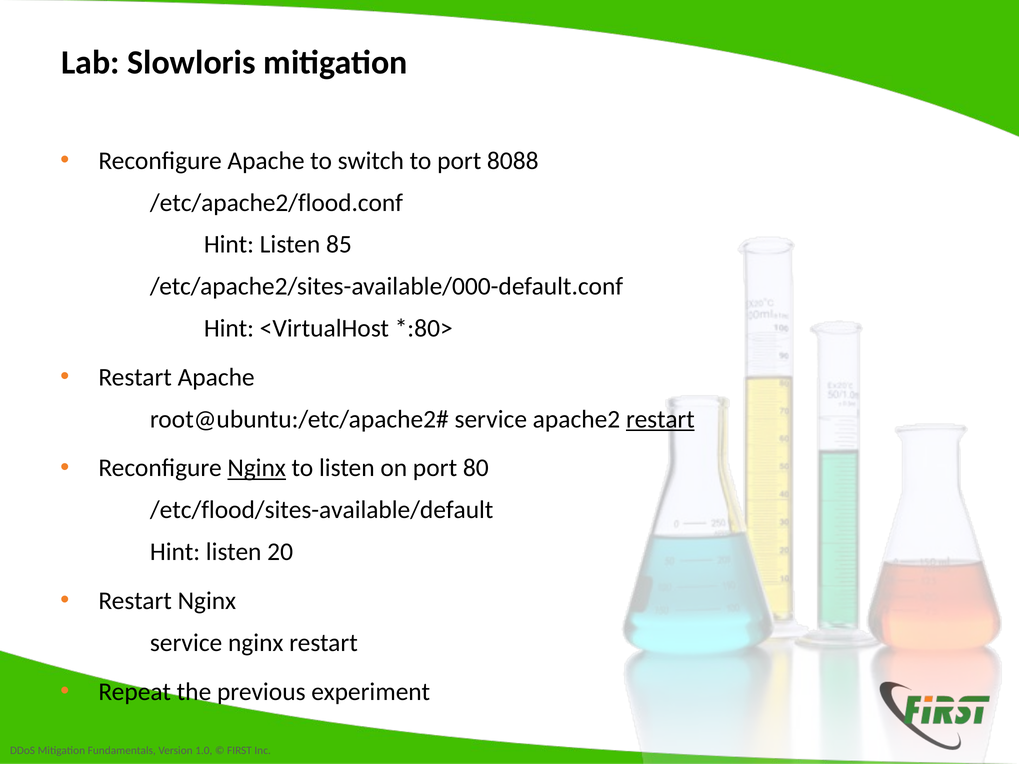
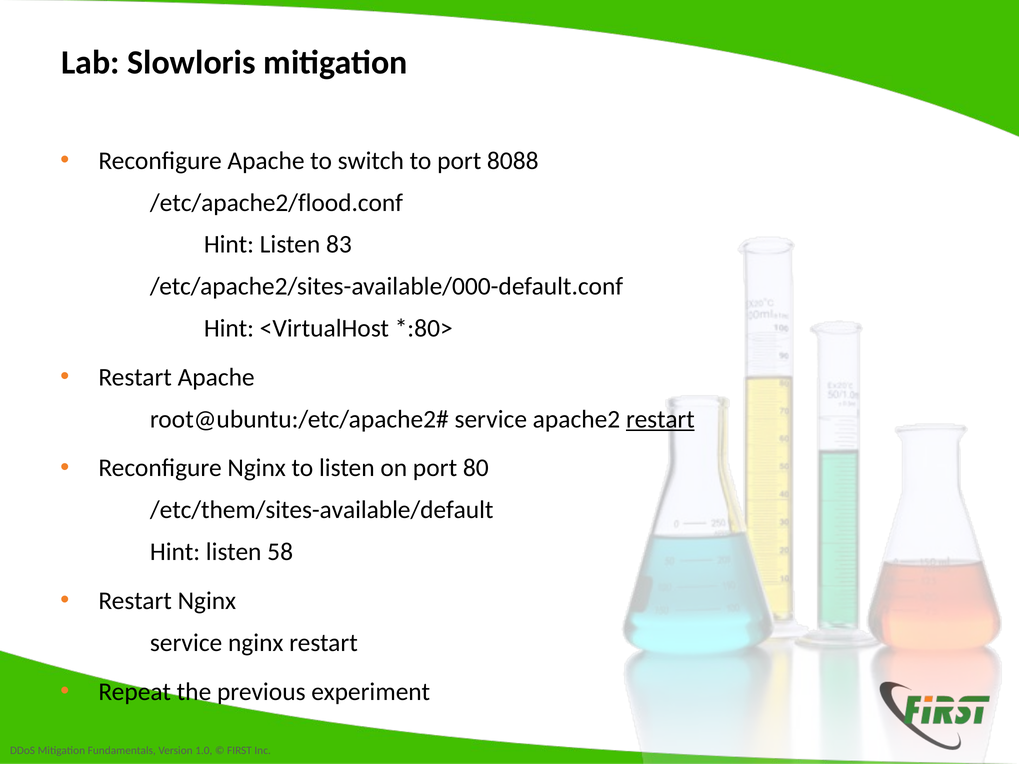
85: 85 -> 83
Nginx at (257, 468) underline: present -> none
/etc/flood/sites-available/default: /etc/flood/sites-available/default -> /etc/them/sites-available/default
20: 20 -> 58
